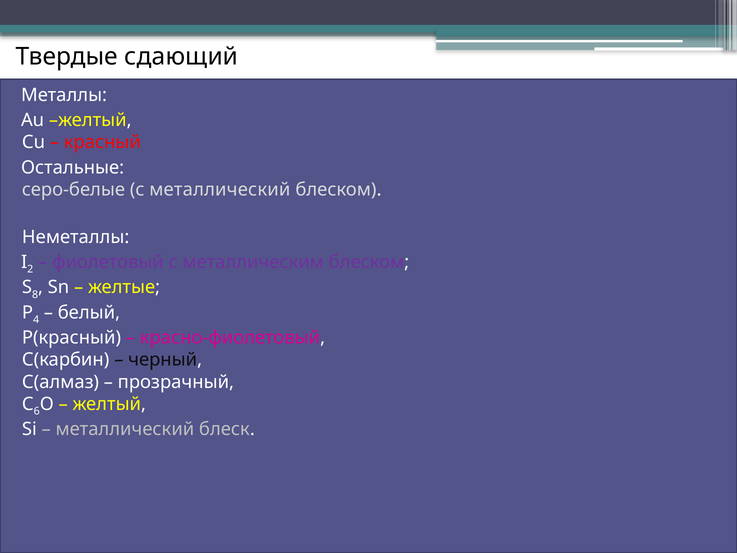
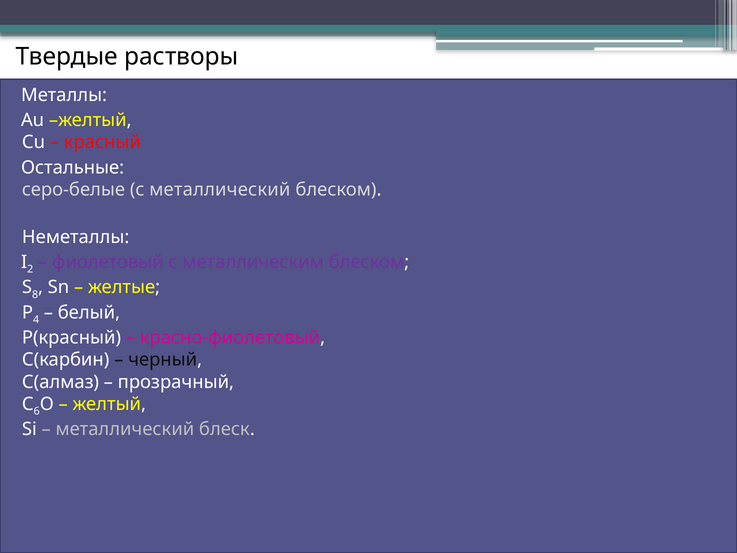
сдающий: сдающий -> растворы
